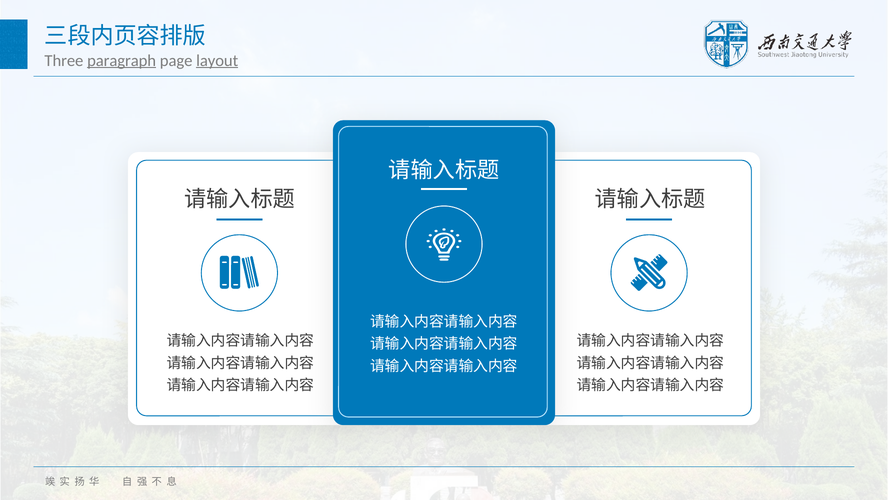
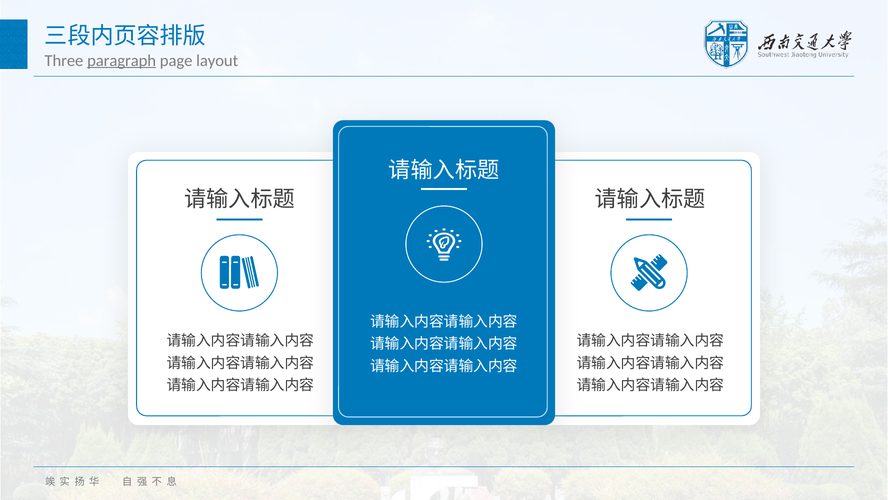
layout underline: present -> none
